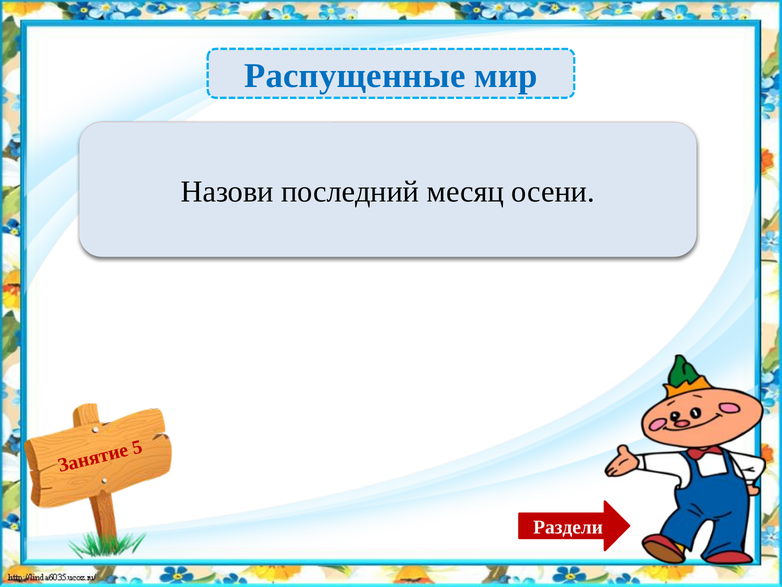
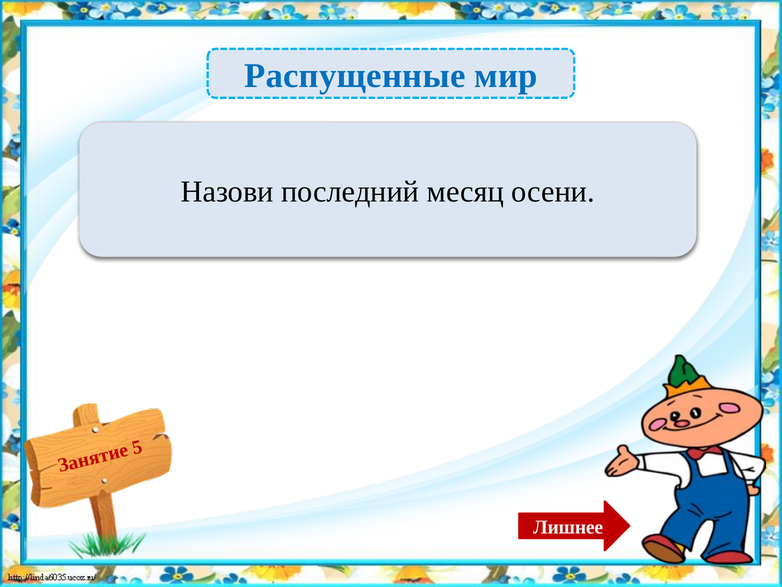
Раздели: Раздели -> Лишнее
